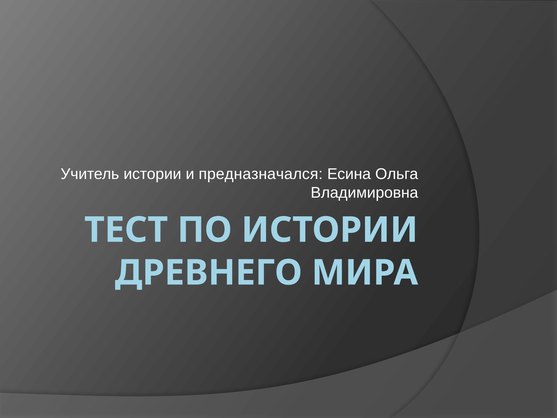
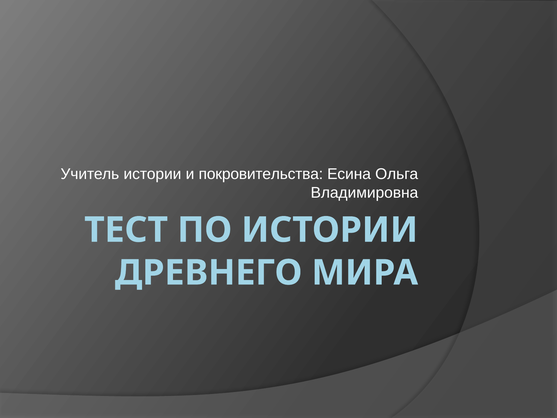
предназначался: предназначался -> покровительства
